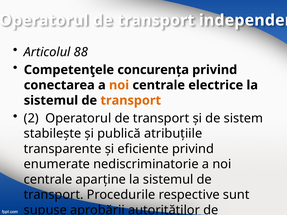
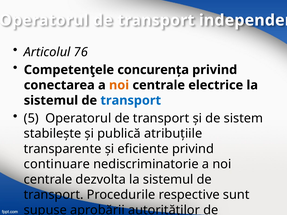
88: 88 -> 76
transport at (131, 101) colour: orange -> blue
2: 2 -> 5
enumerate: enumerate -> continuare
aparţine: aparţine -> dezvolta
